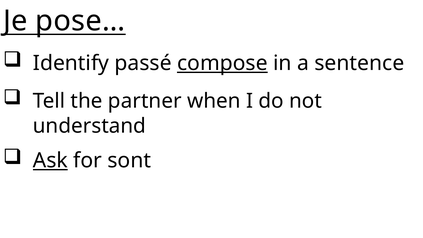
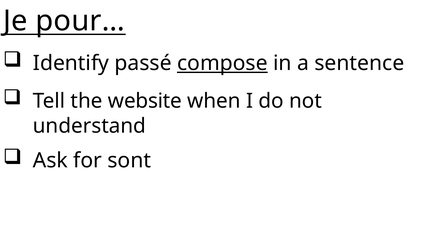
pose…: pose… -> pour…
partner: partner -> website
Ask underline: present -> none
